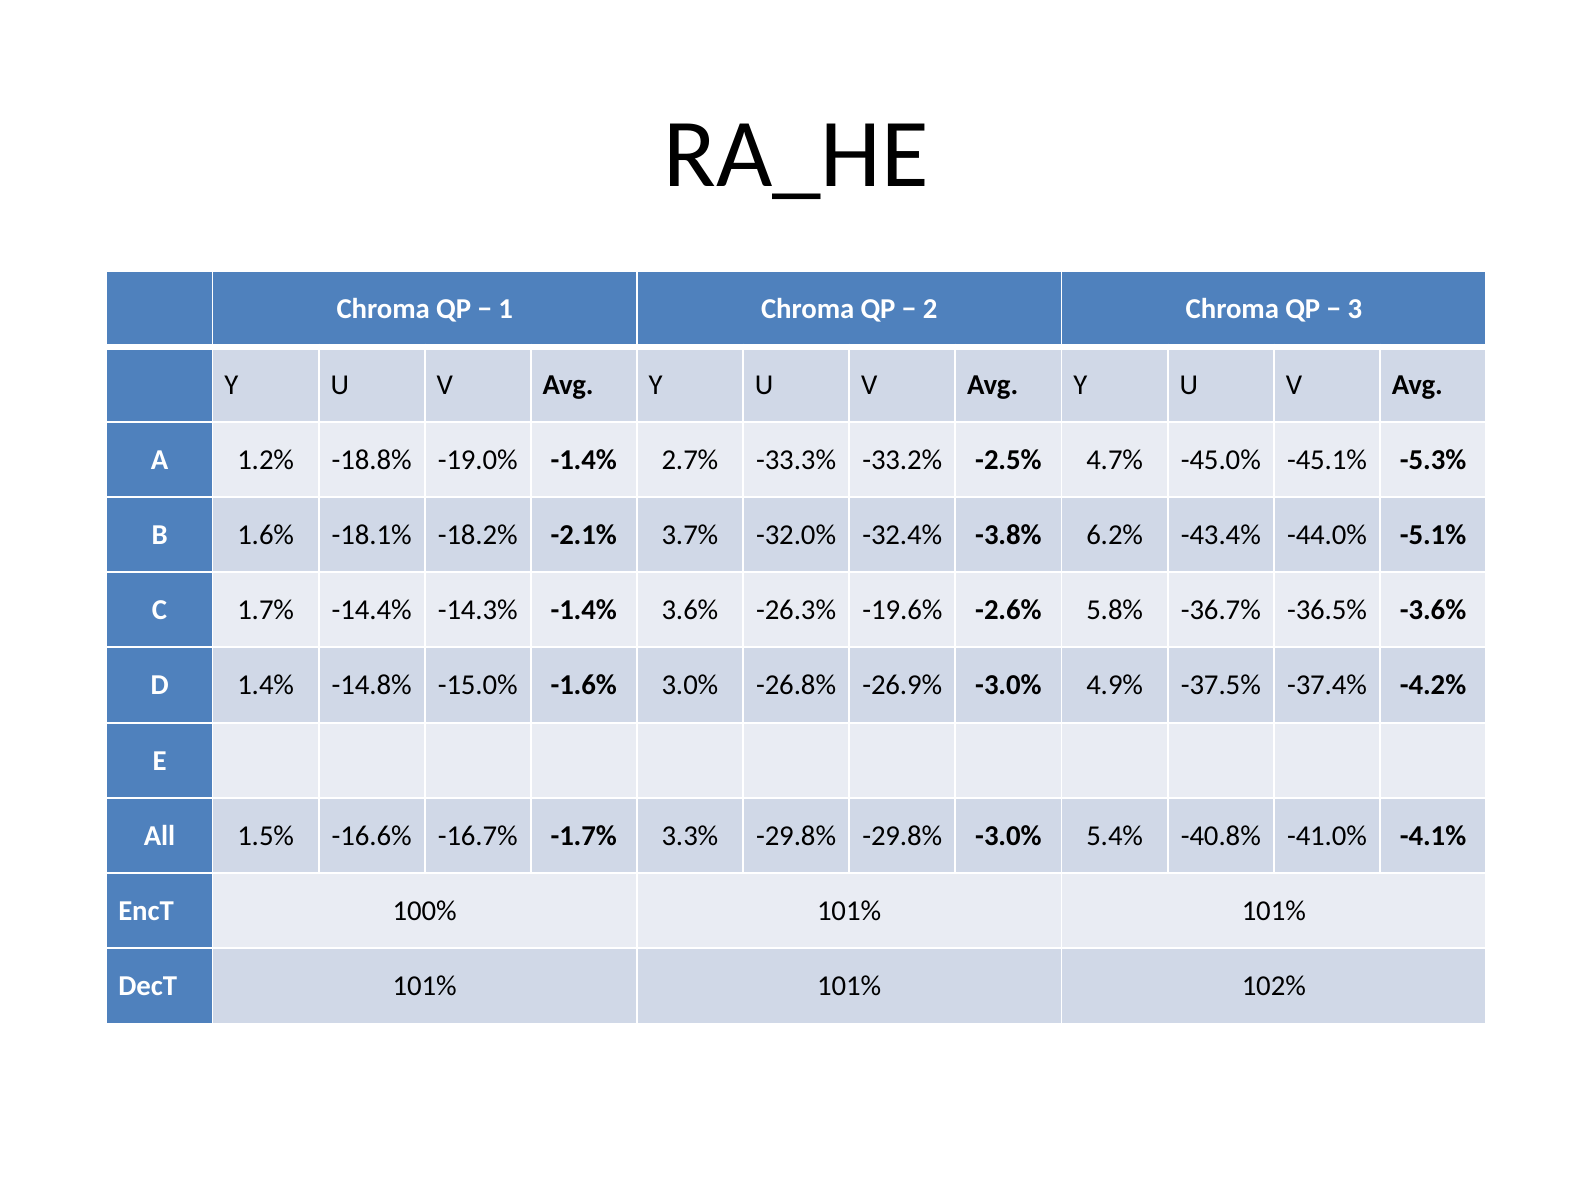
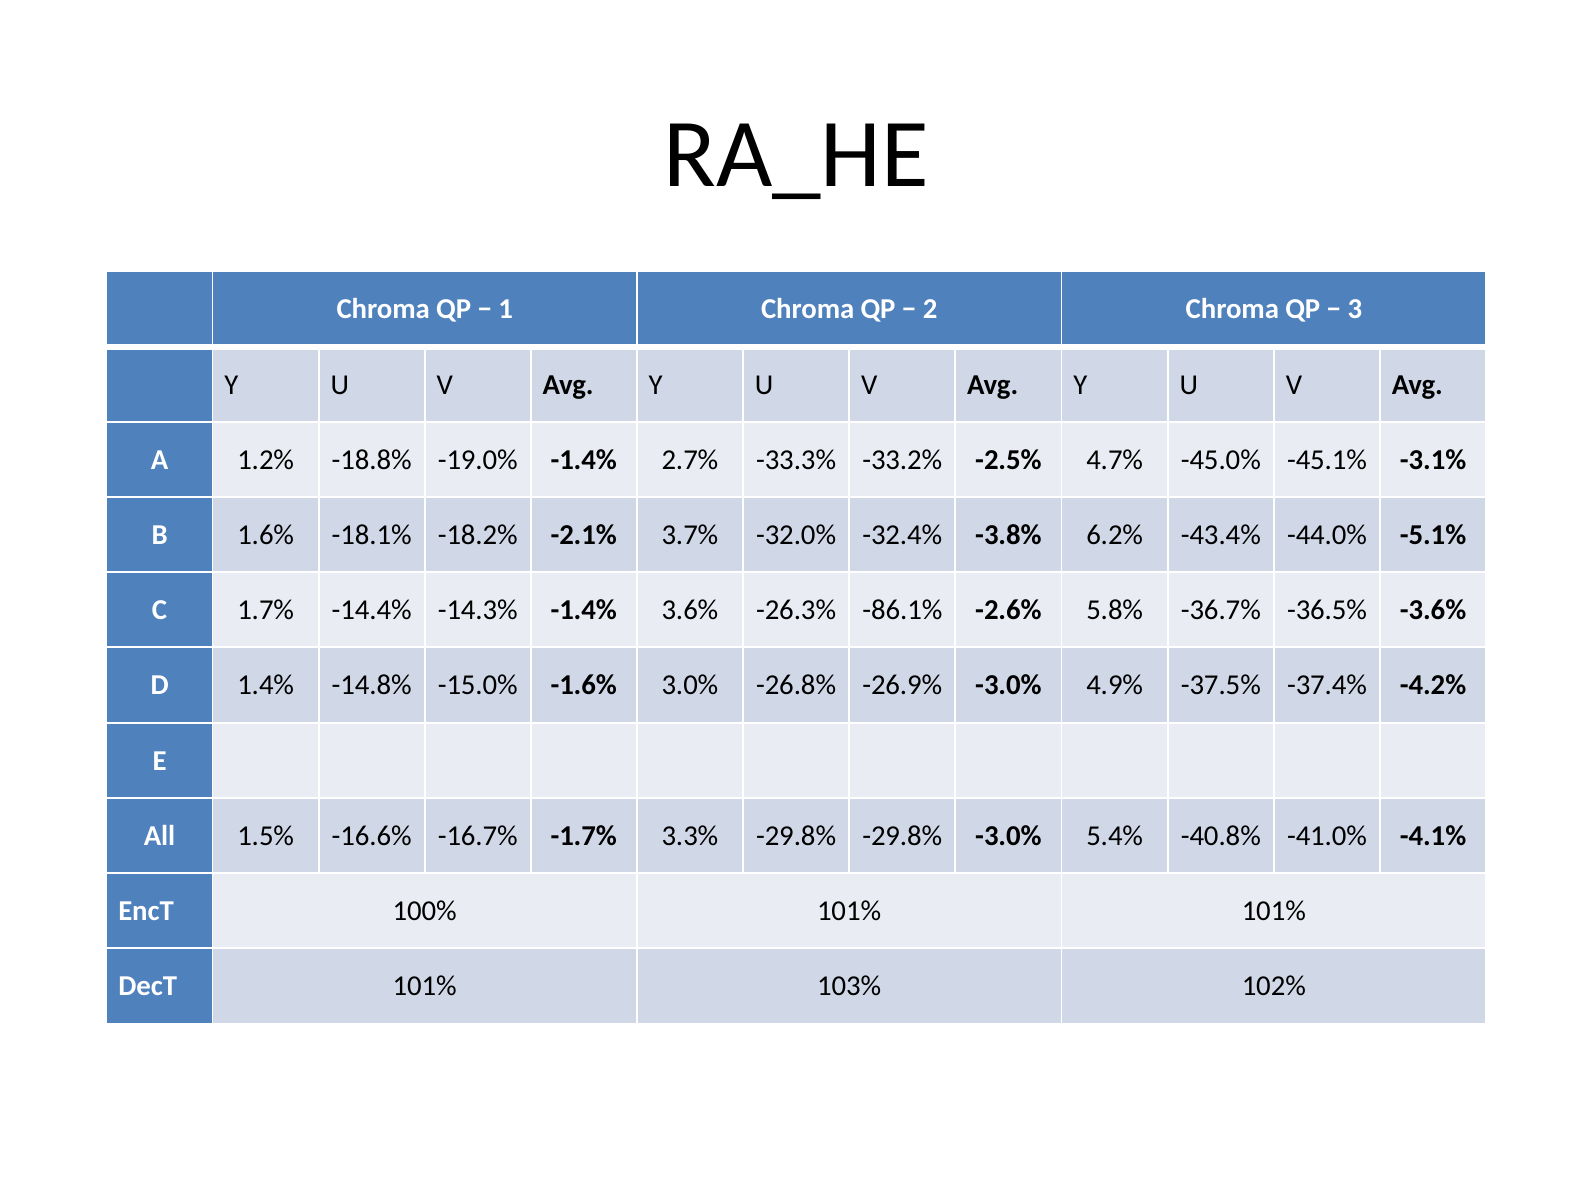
-5.3%: -5.3% -> -3.1%
-19.6%: -19.6% -> -86.1%
DecT 101% 101%: 101% -> 103%
